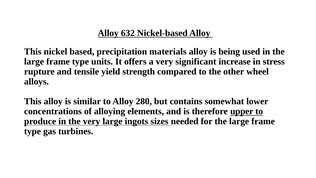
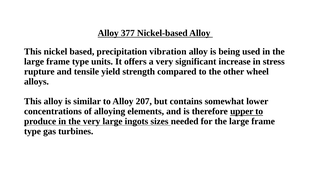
632: 632 -> 377
materials: materials -> vibration
280: 280 -> 207
